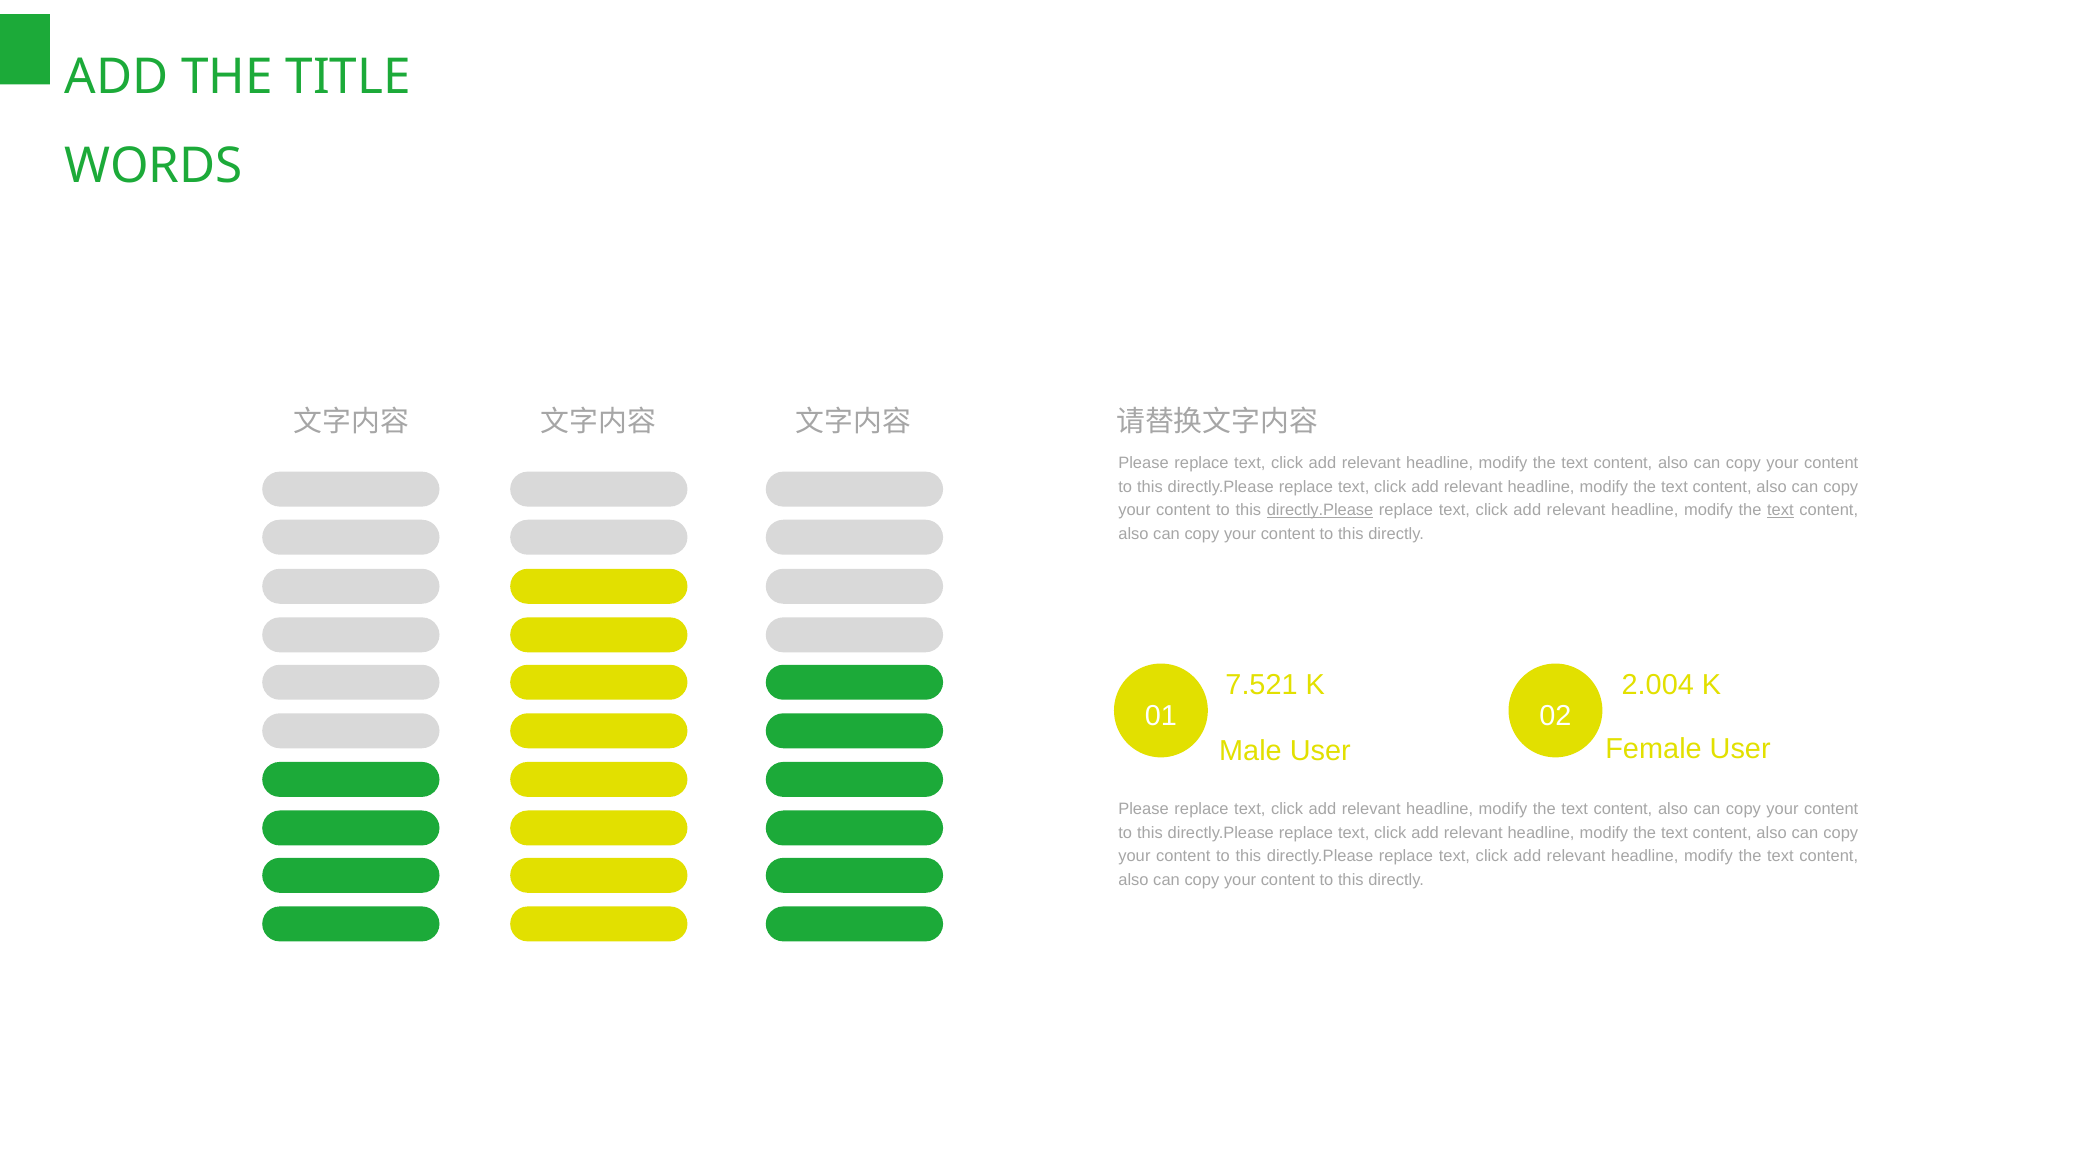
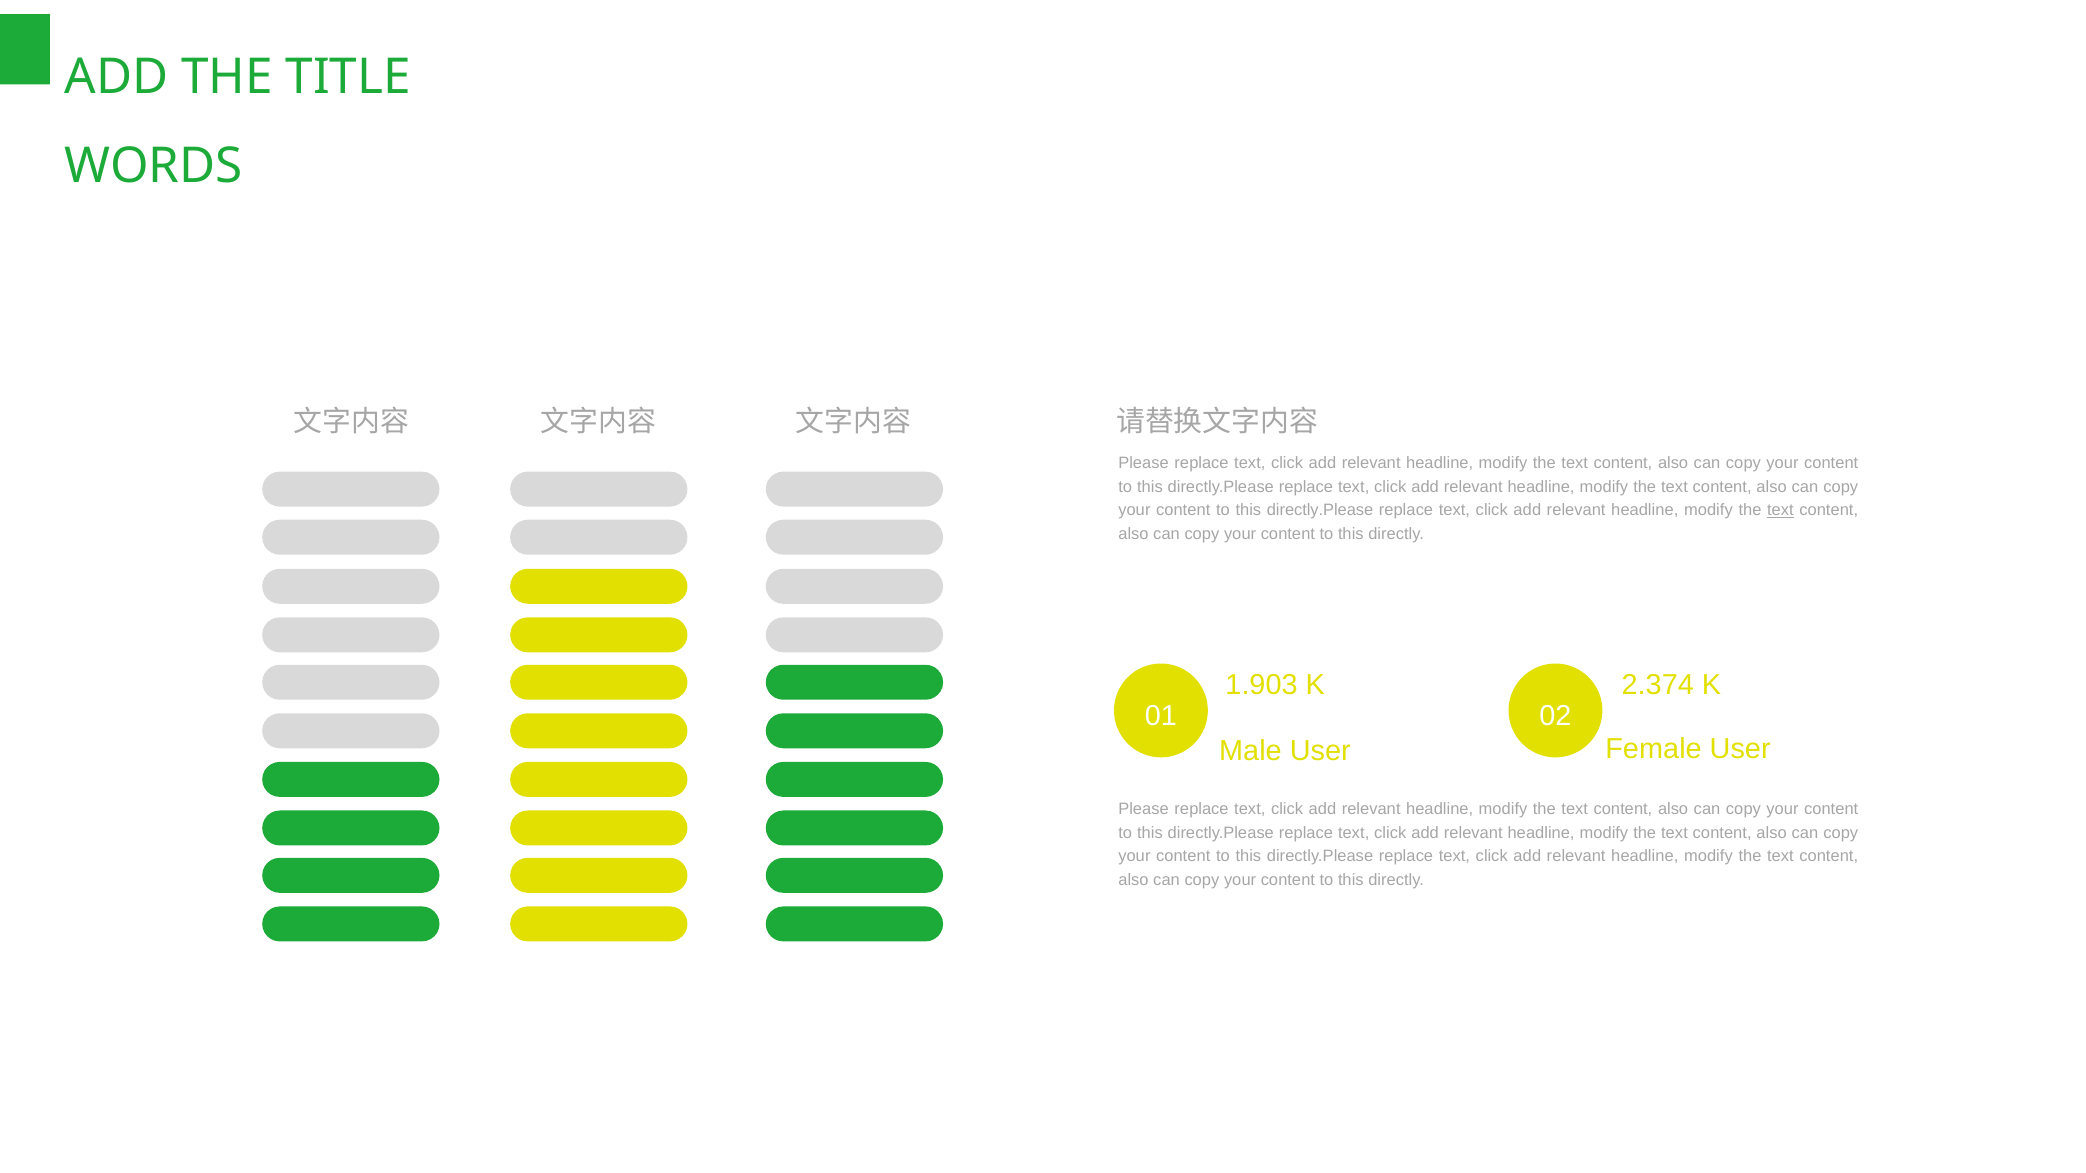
directly.Please at (1320, 511) underline: present -> none
7.521: 7.521 -> 1.903
2.004: 2.004 -> 2.374
